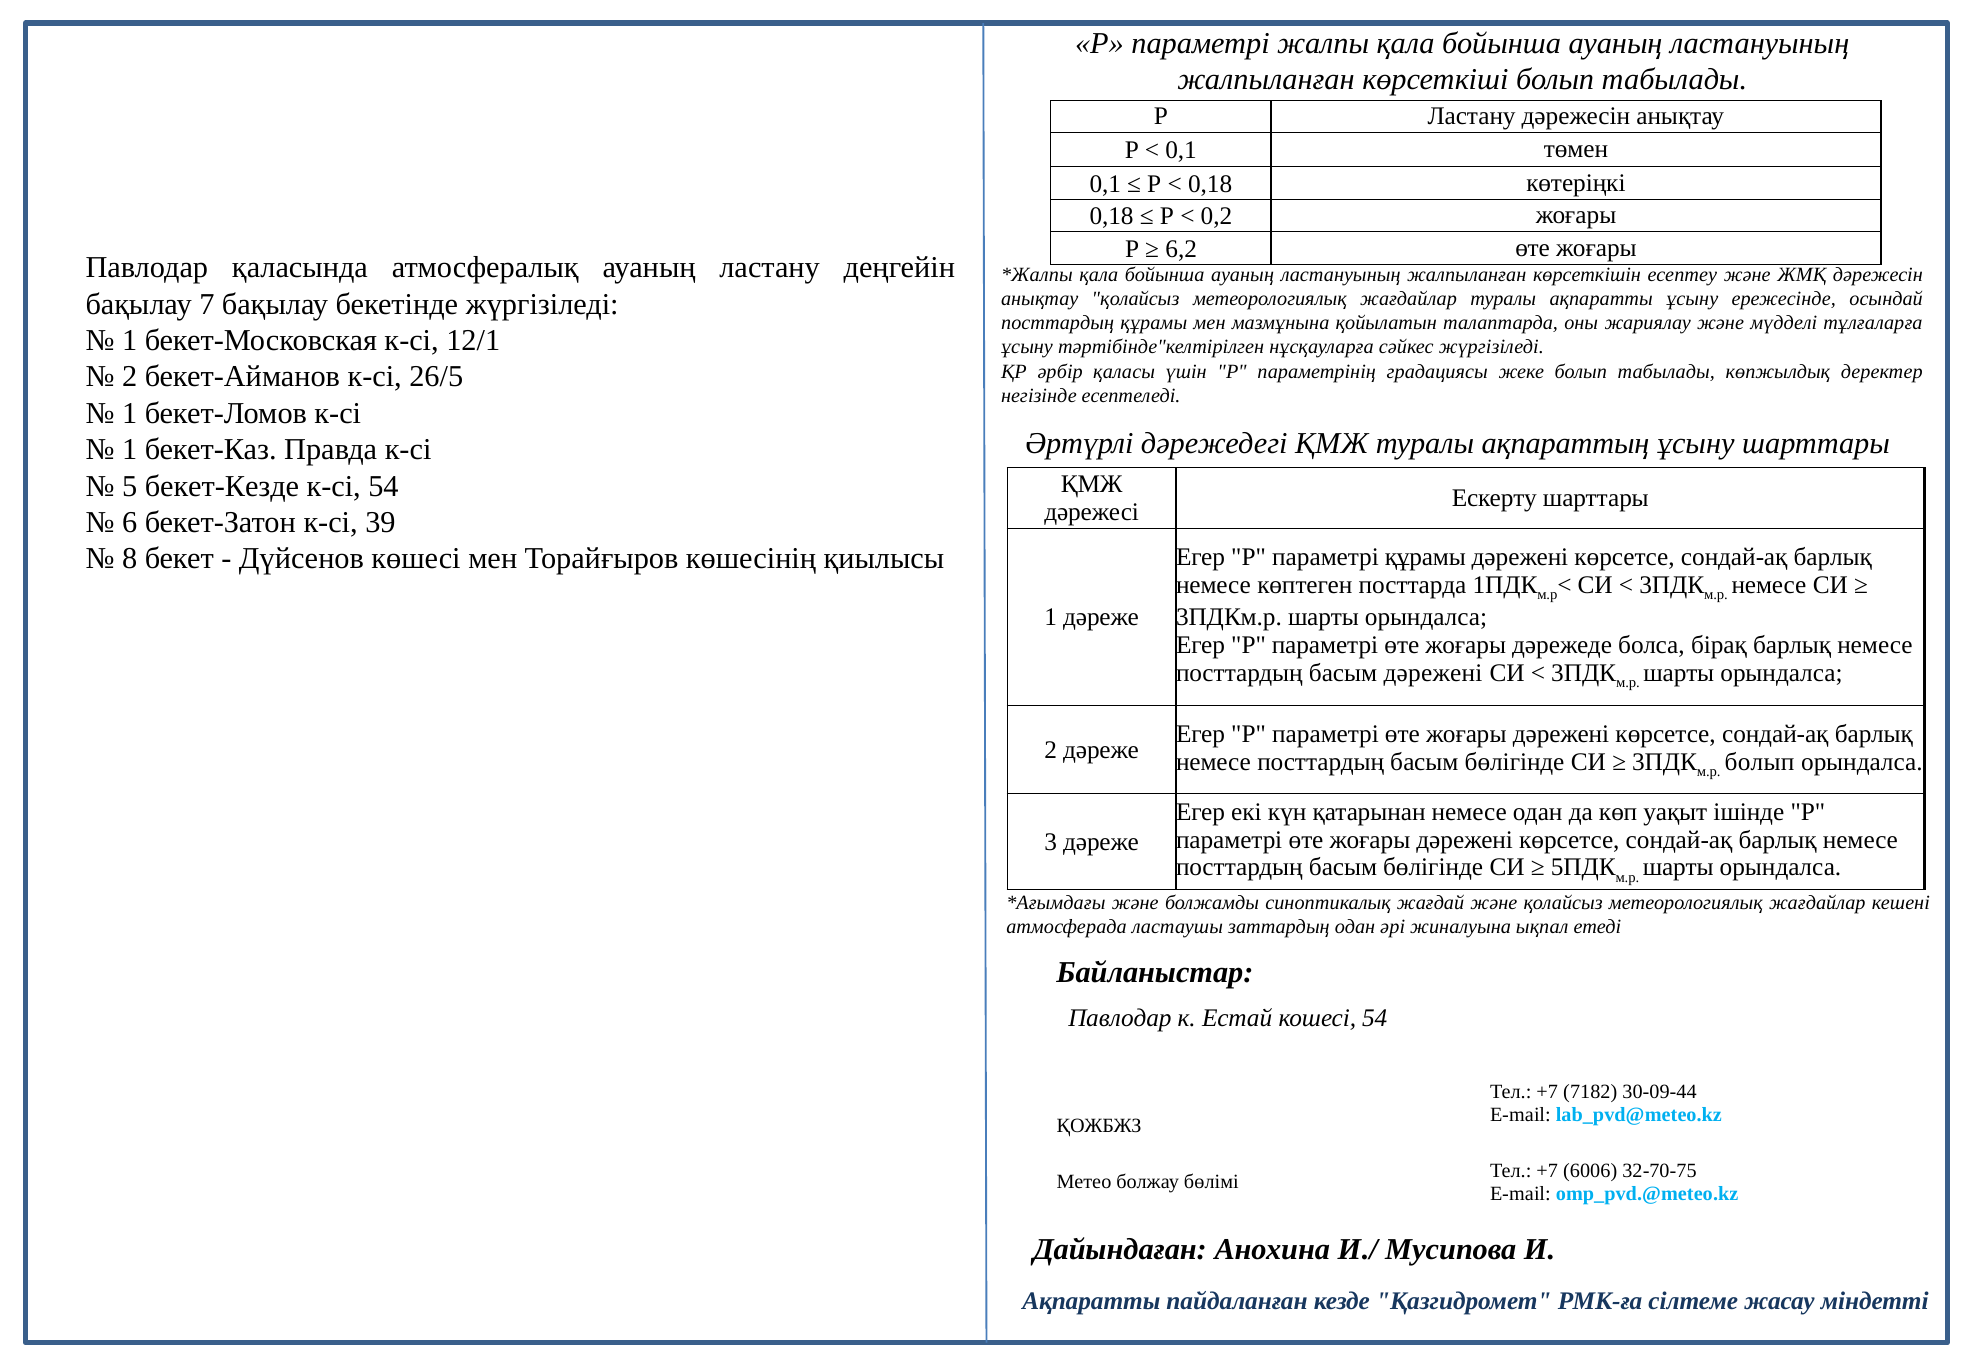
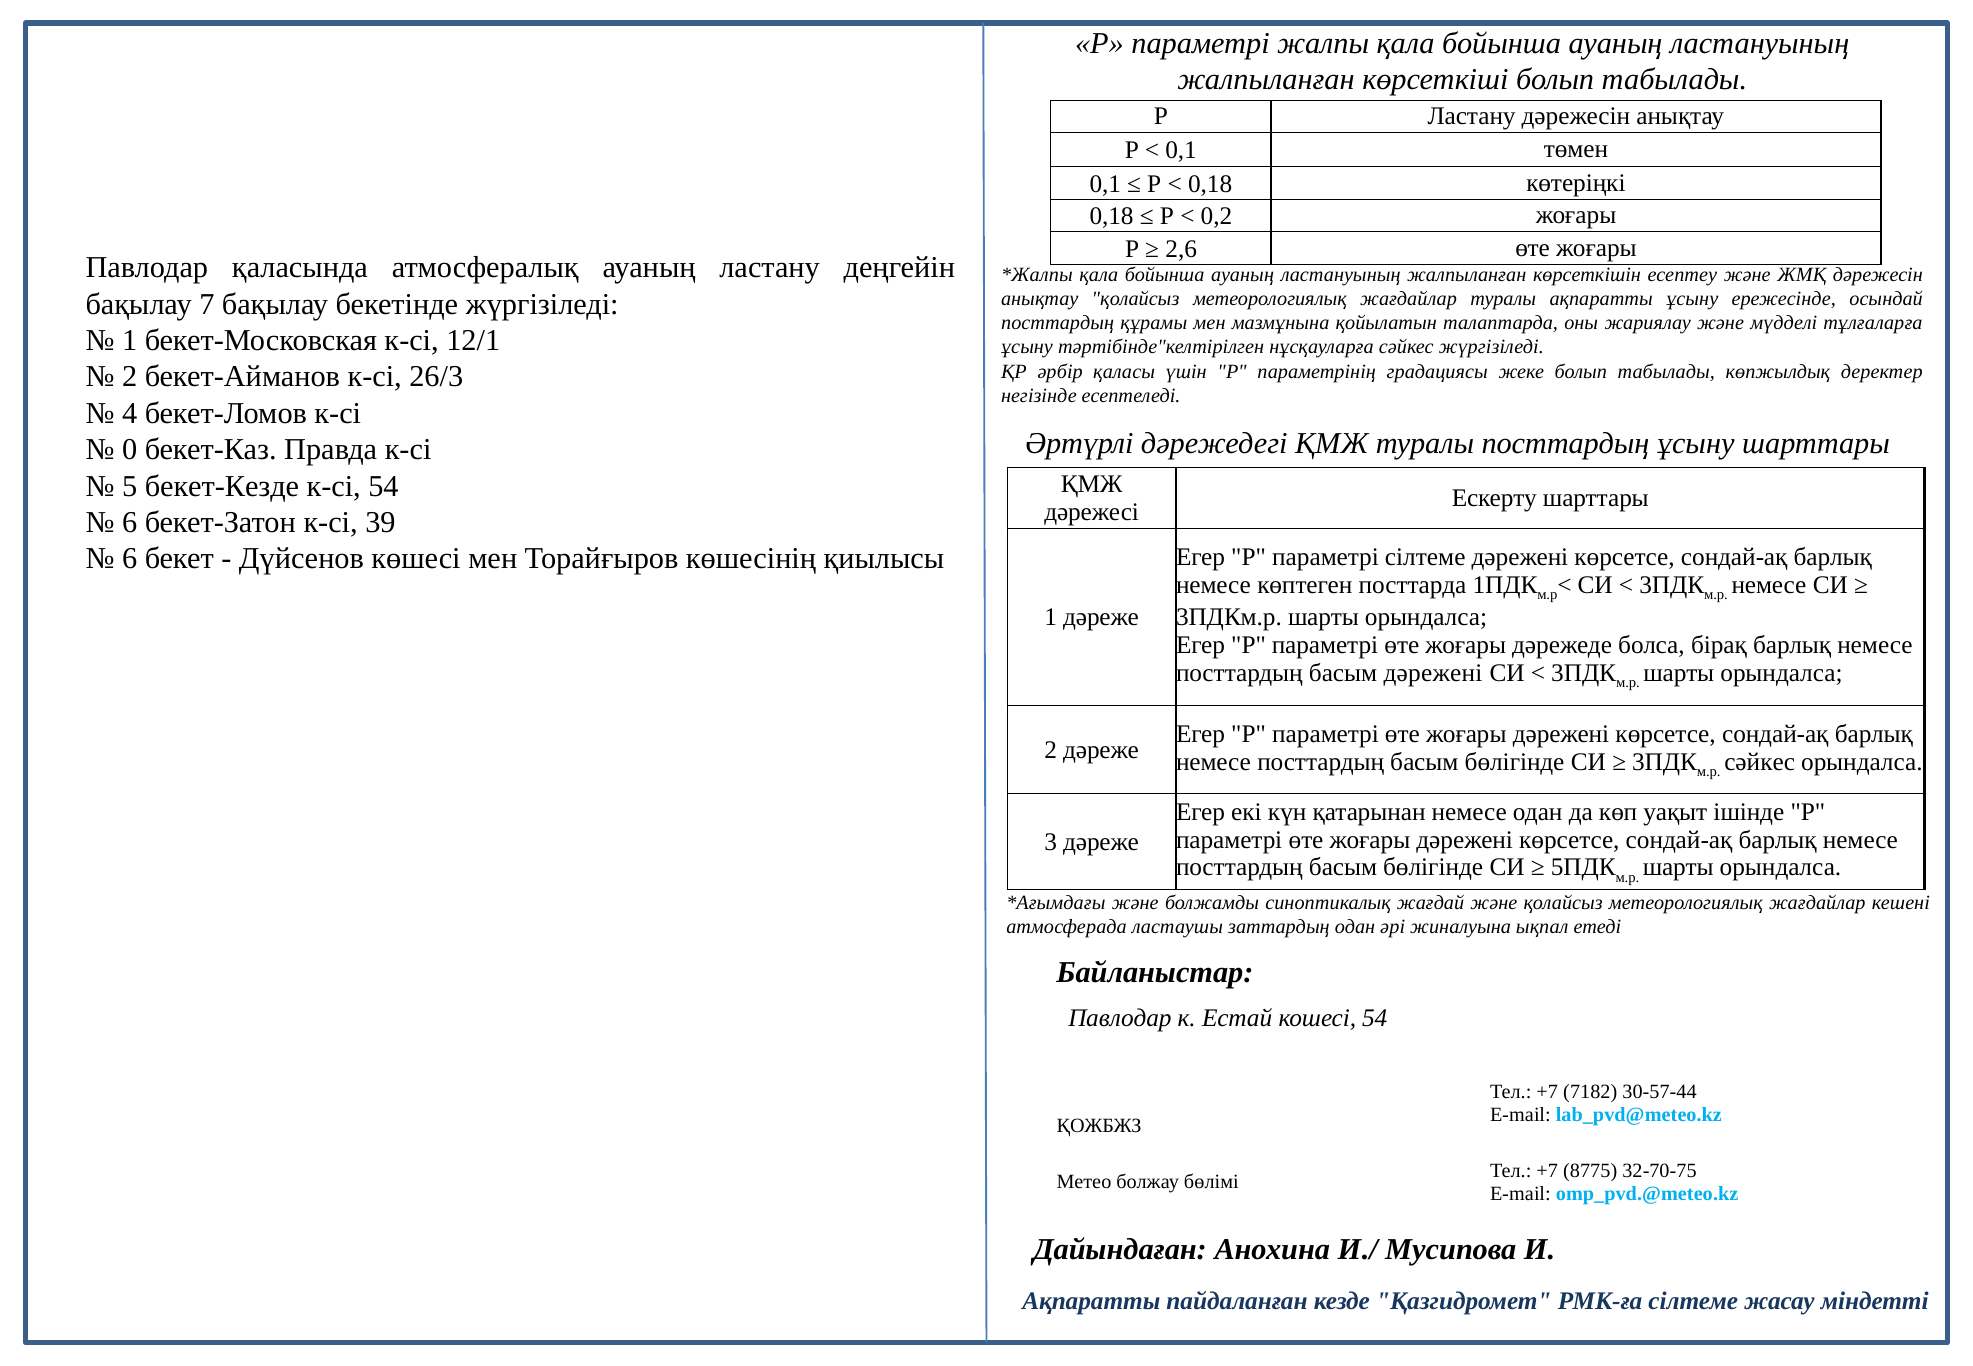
6,2: 6,2 -> 2,6
26/5: 26/5 -> 26/3
1 at (130, 413): 1 -> 4
туралы ақпараттың: ақпараттың -> посттардың
1 at (130, 450): 1 -> 0
8 at (130, 559): 8 -> 6
параметрі құрамы: құрамы -> сілтеме
болып at (1760, 762): болып -> сәйкес
30-09-44: 30-09-44 -> 30-57-44
6006: 6006 -> 8775
